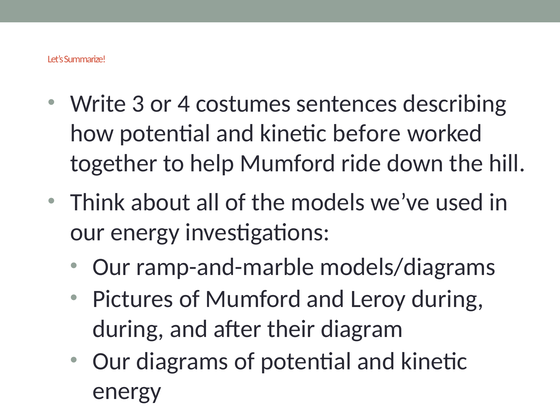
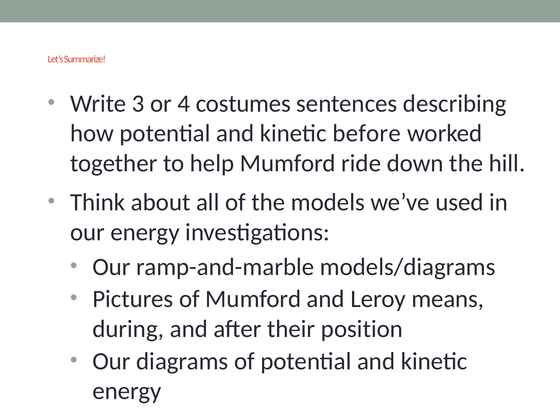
Leroy during: during -> means
diagram: diagram -> position
